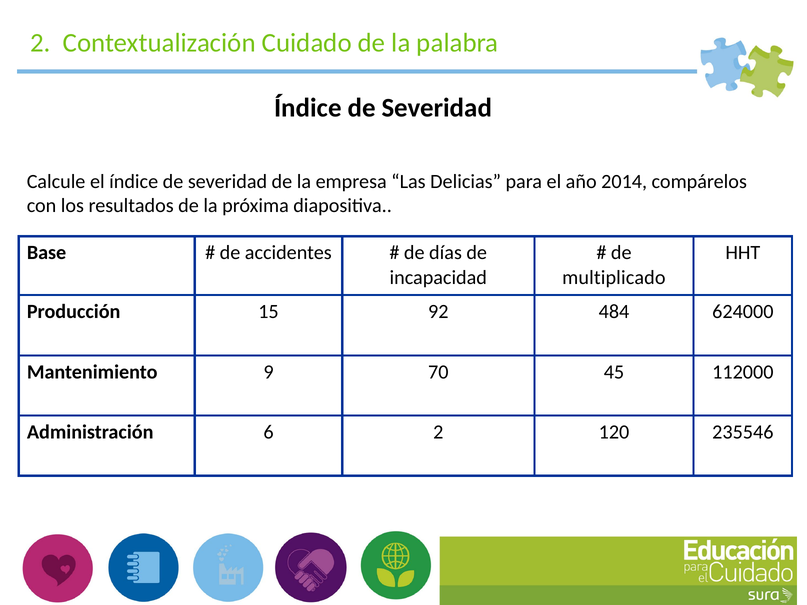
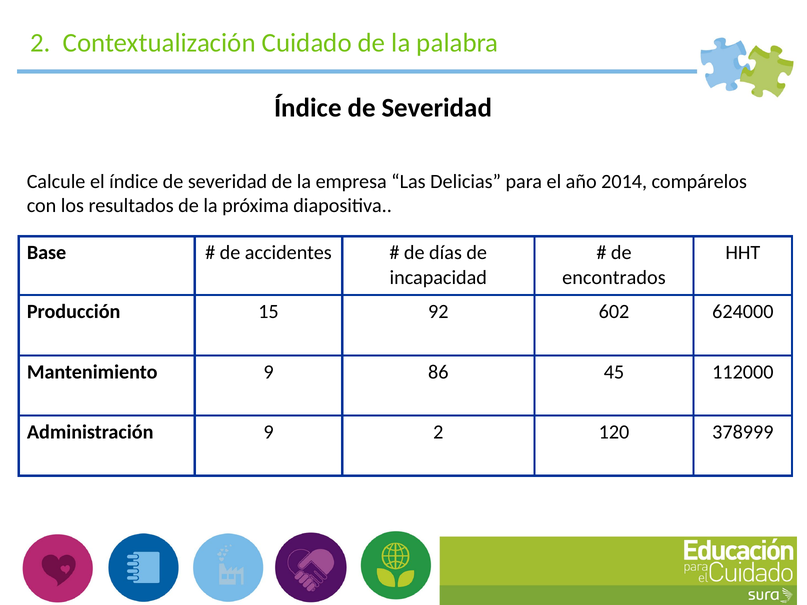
multiplicado: multiplicado -> encontrados
484: 484 -> 602
70: 70 -> 86
Administración 6: 6 -> 9
235546: 235546 -> 378999
